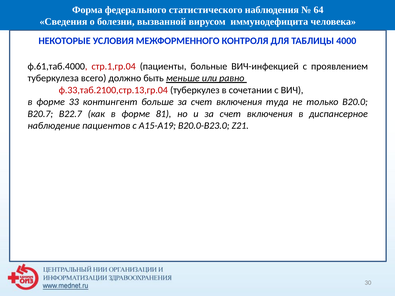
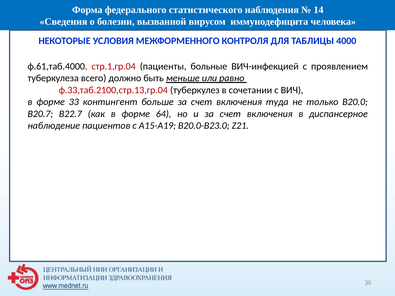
64: 64 -> 14
81: 81 -> 64
